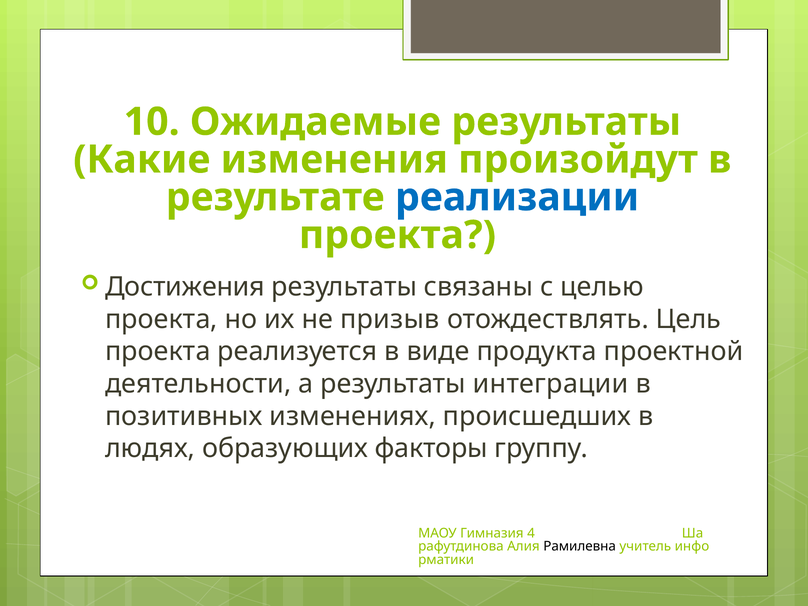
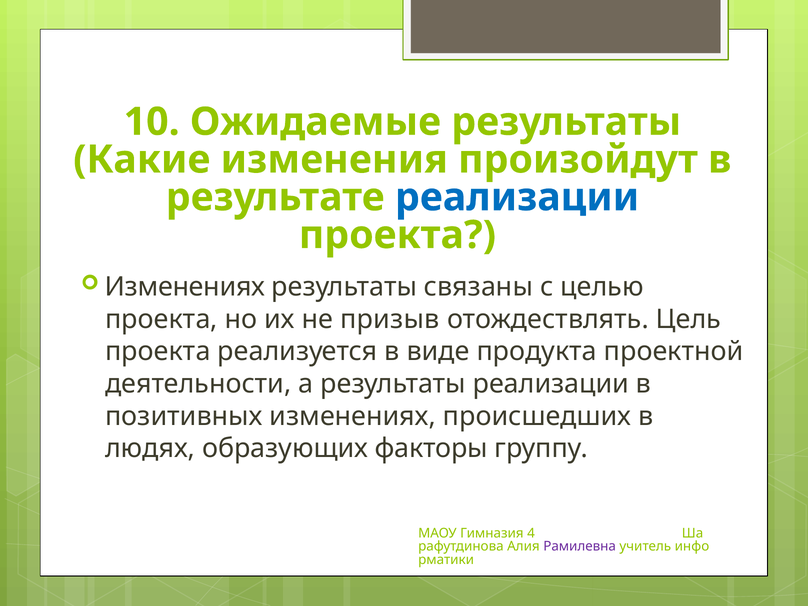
Достижения at (185, 287): Достижения -> Изменениях
результаты интеграции: интеграции -> реализации
Рамилевна colour: black -> purple
